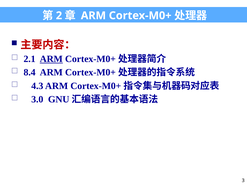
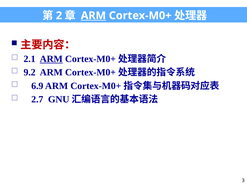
ARM at (93, 16) underline: none -> present
8.4: 8.4 -> 9.2
4.3: 4.3 -> 6.9
3.0: 3.0 -> 2.7
